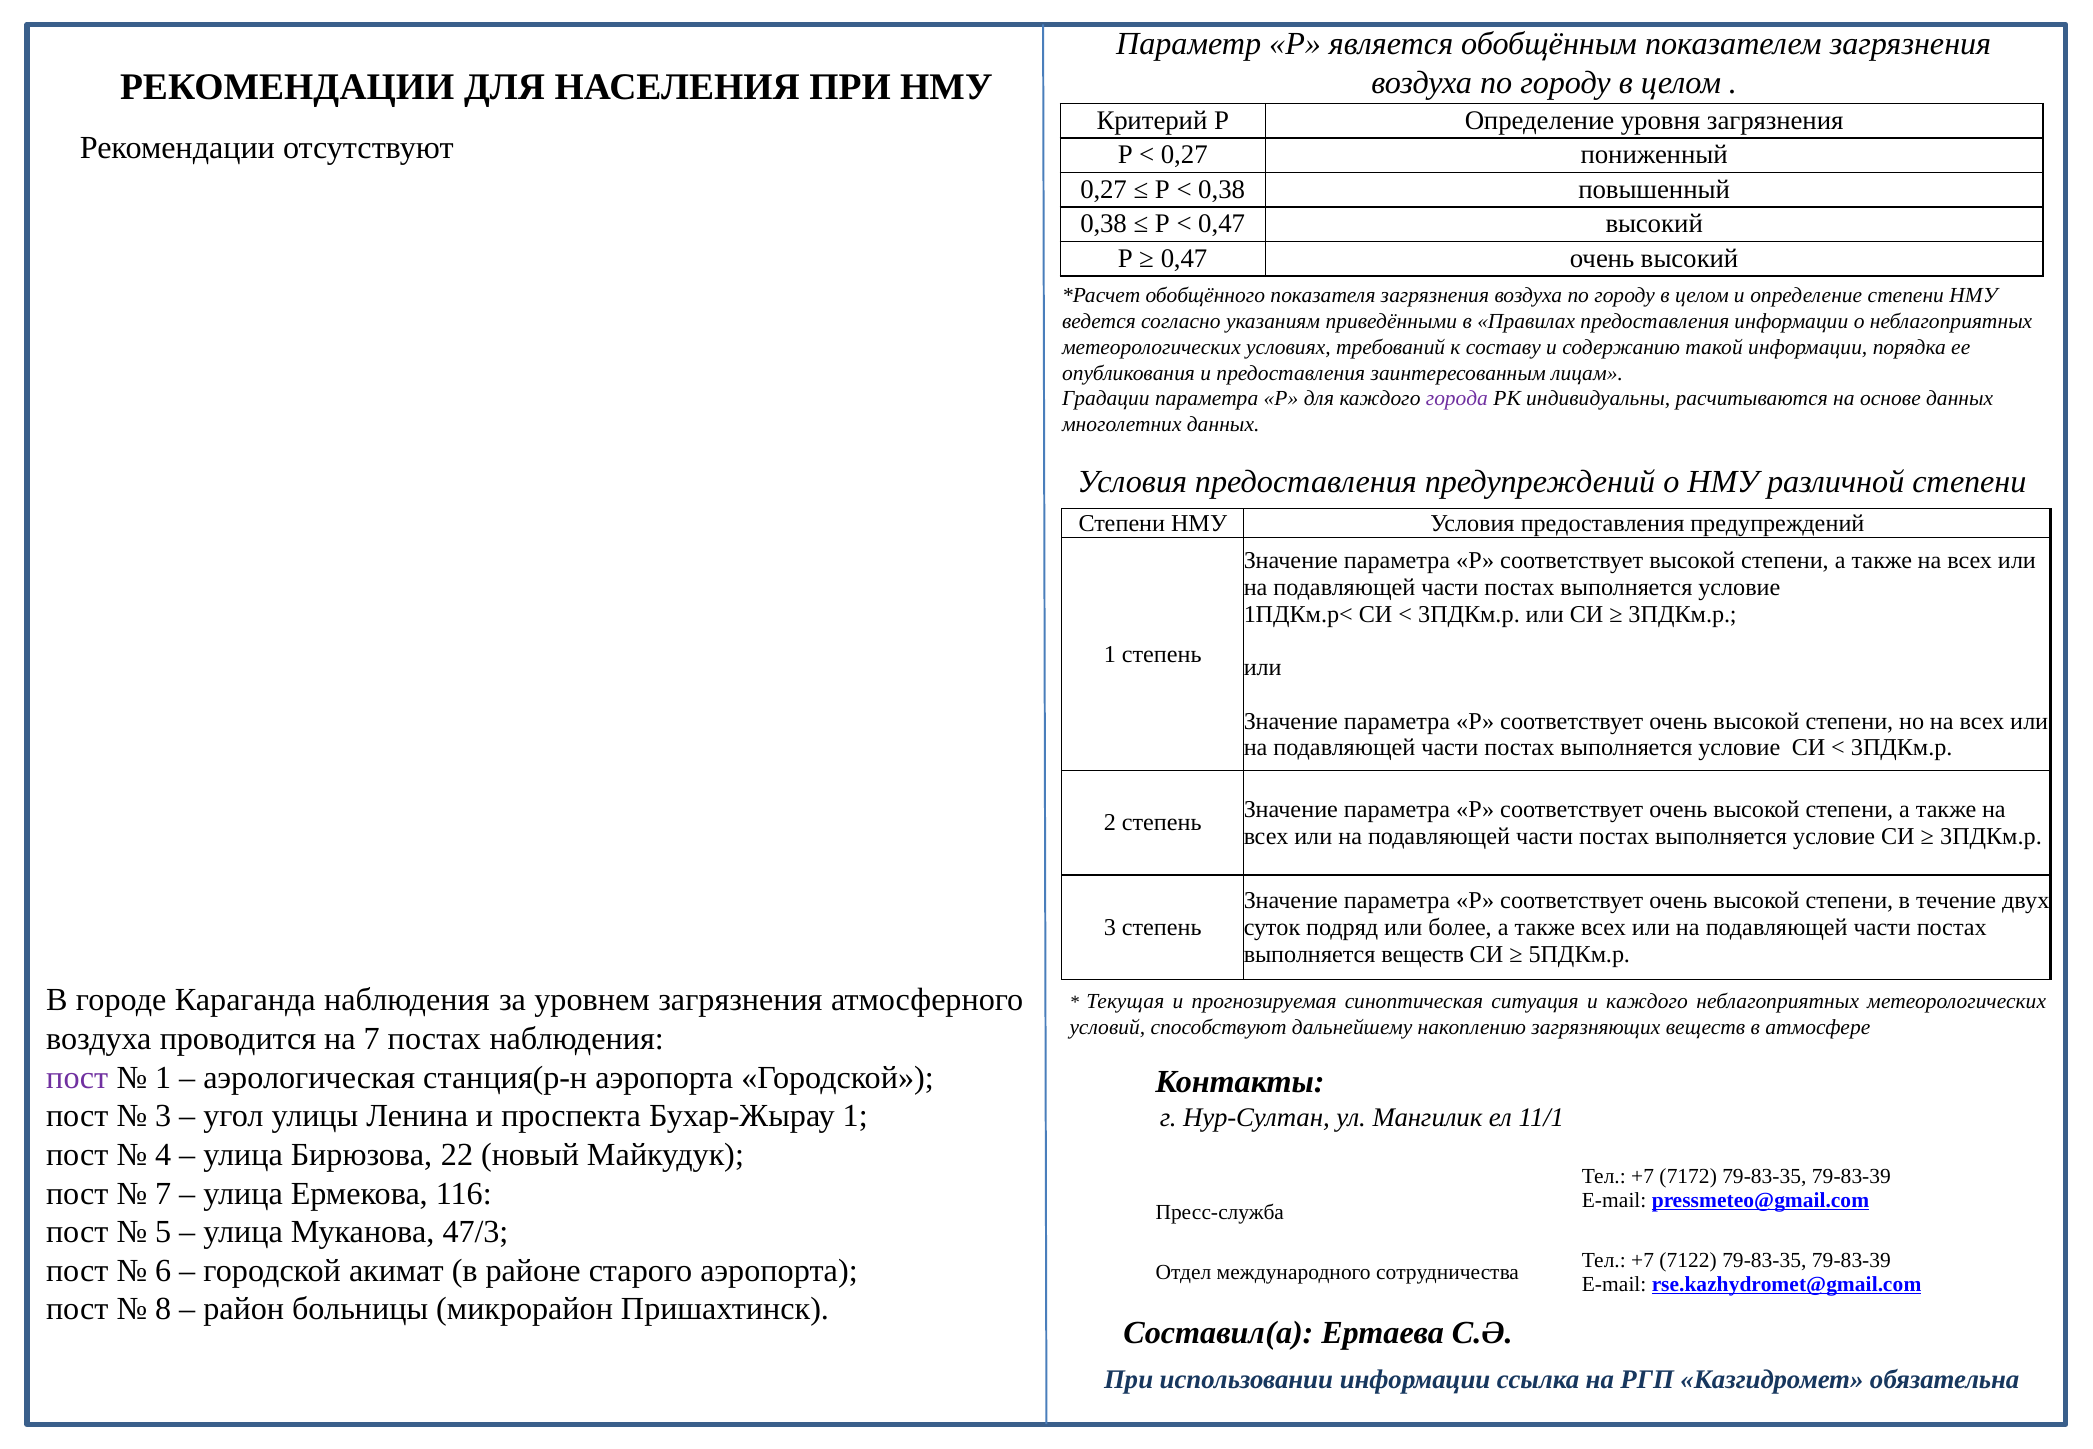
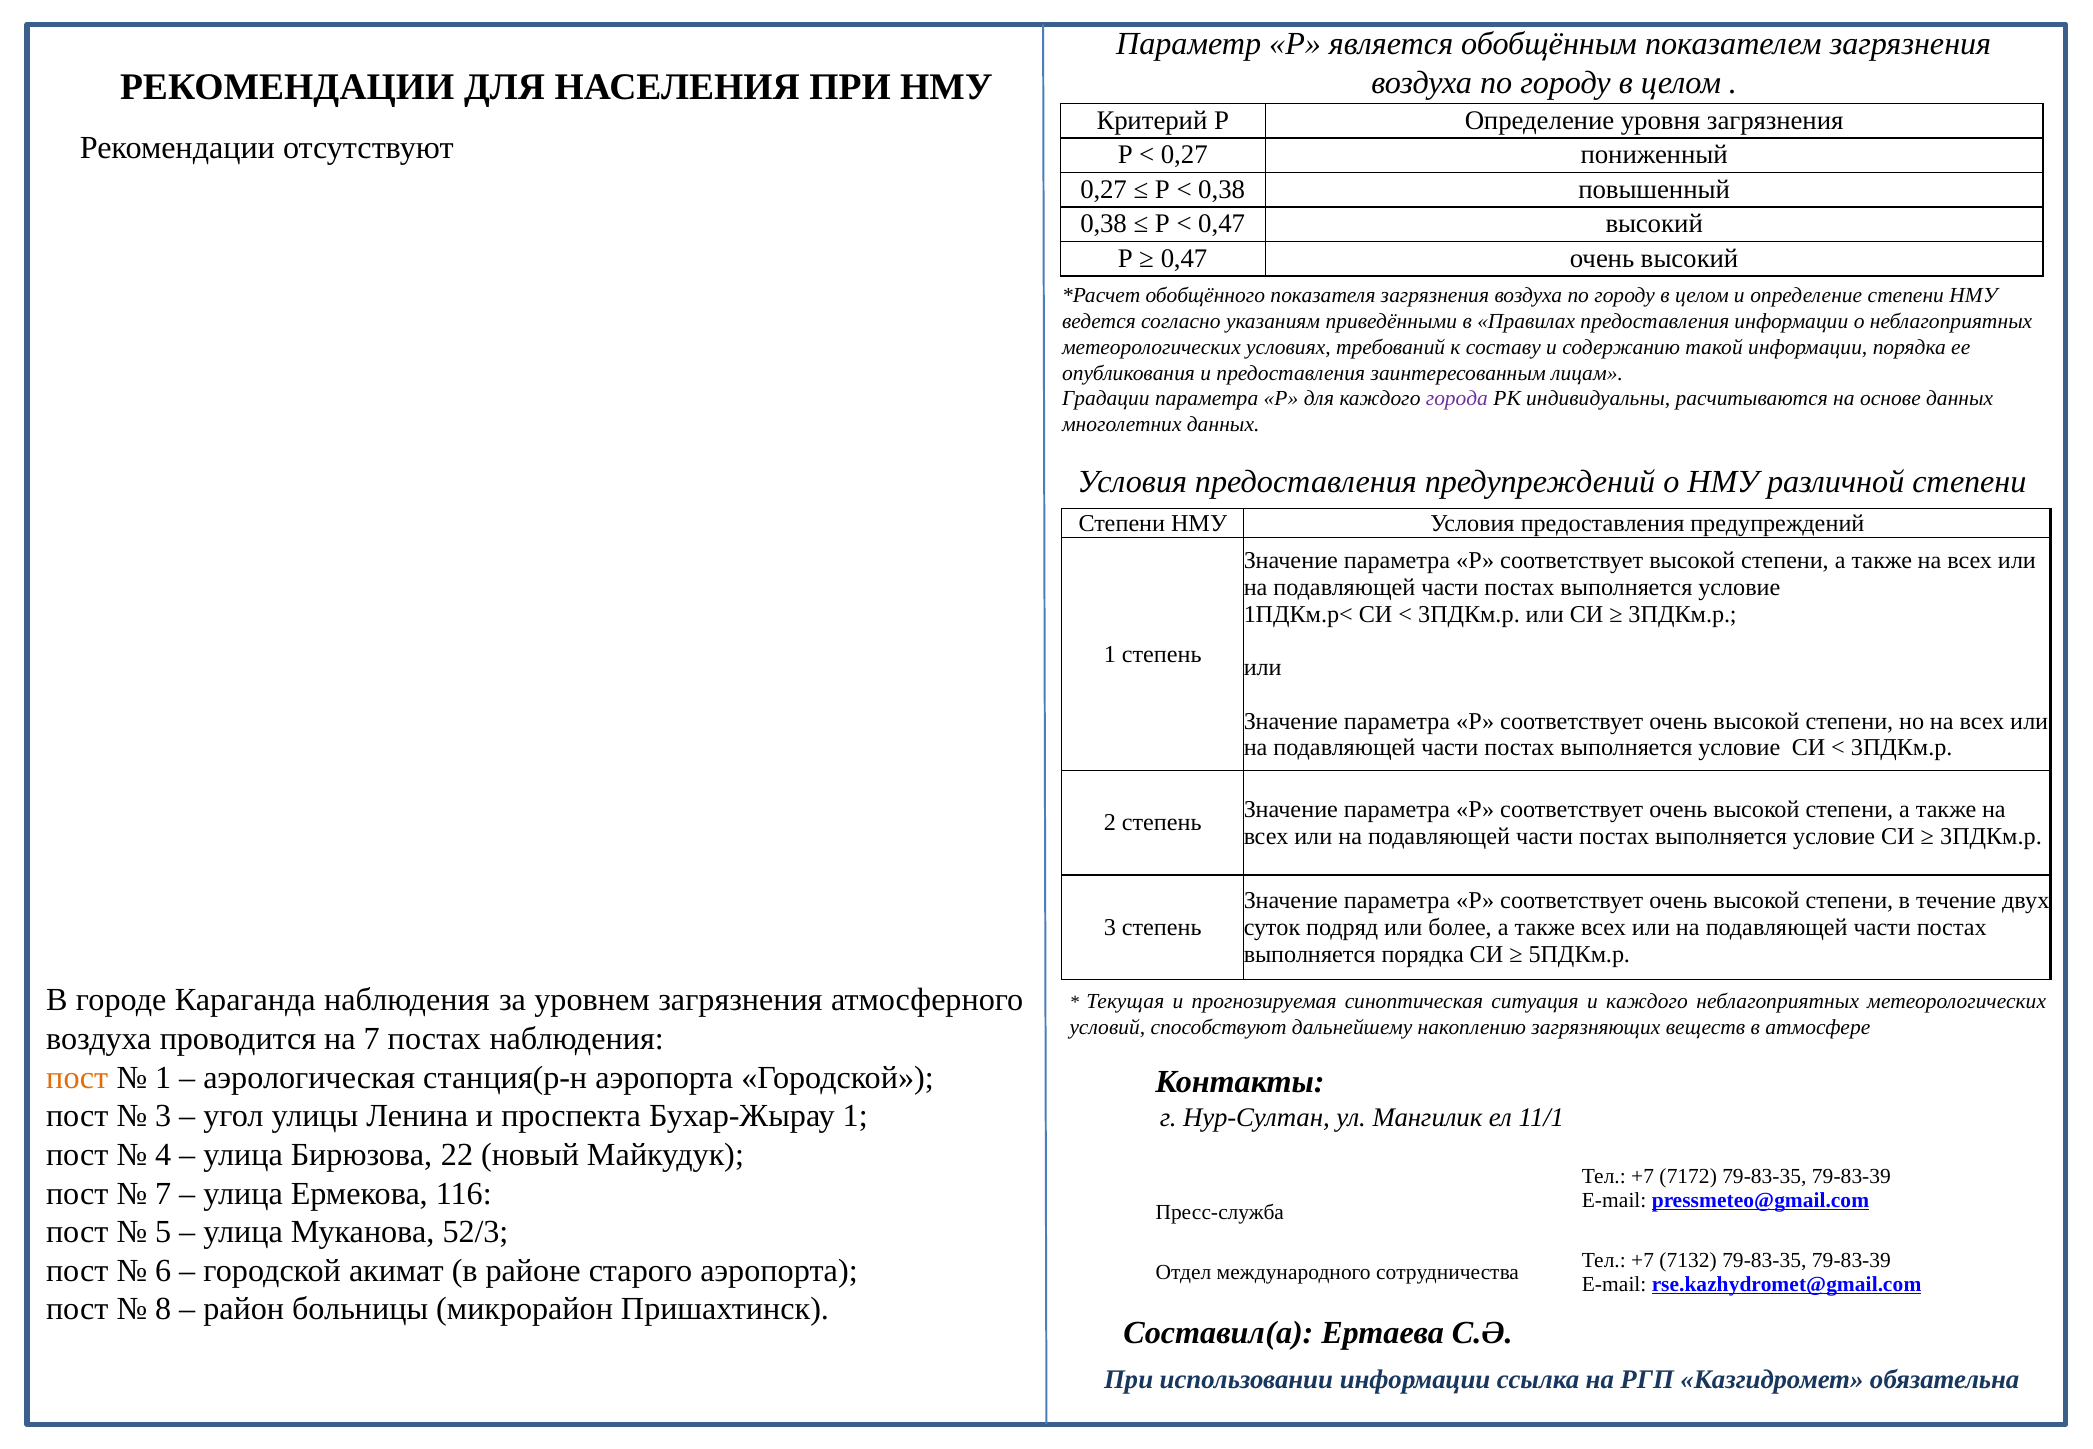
выполняется веществ: веществ -> порядка
пост at (77, 1078) colour: purple -> orange
47/3: 47/3 -> 52/3
7122: 7122 -> 7132
